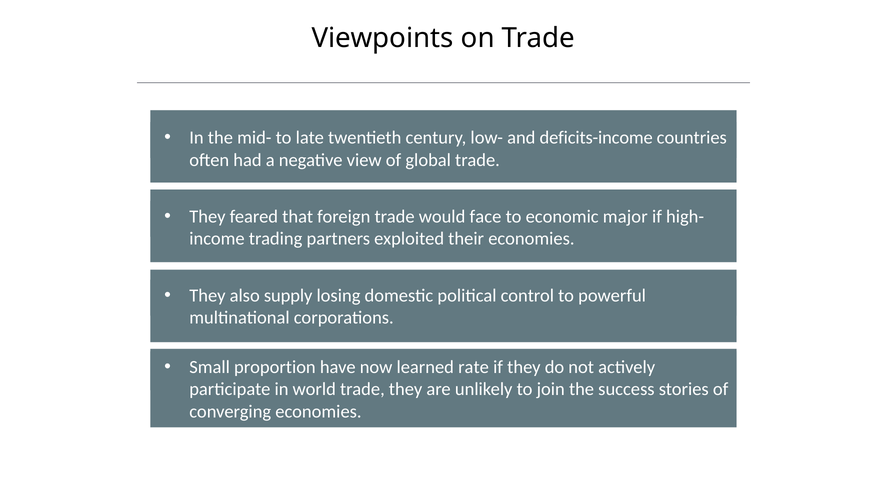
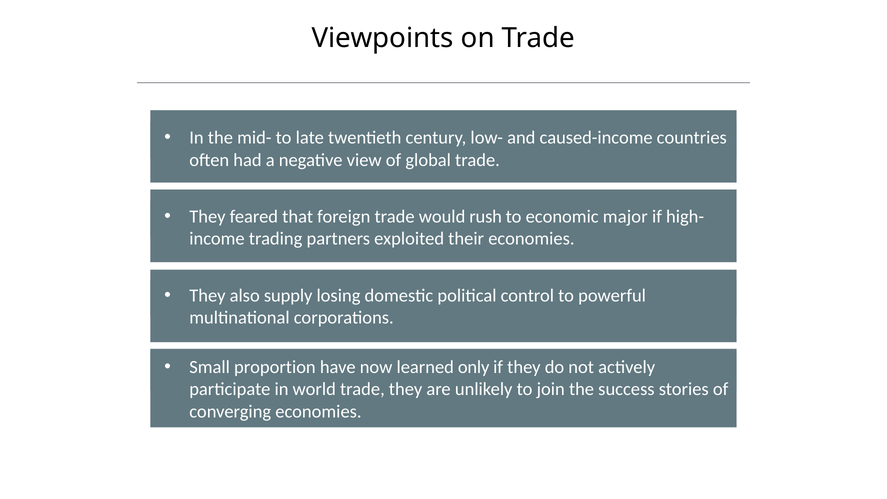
deficits-income: deficits-income -> caused-income
face: face -> rush
rate: rate -> only
